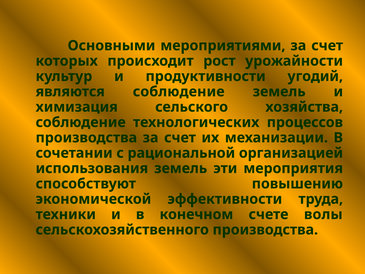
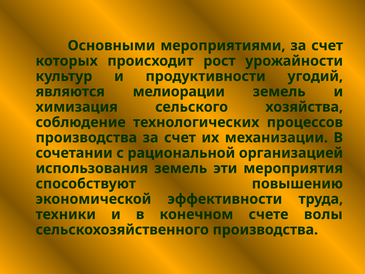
являются соблюдение: соблюдение -> мелиорации
